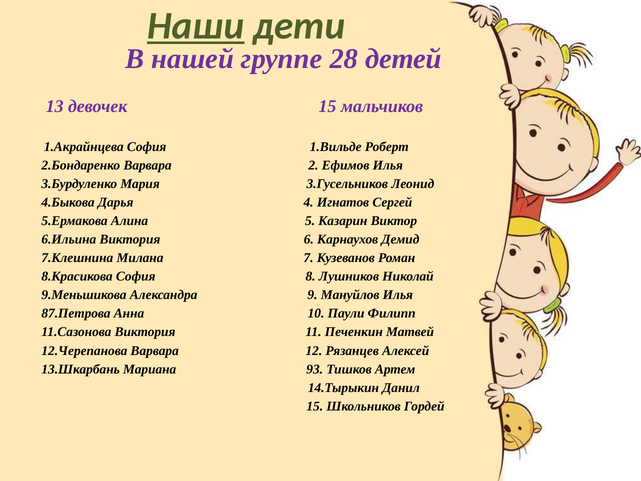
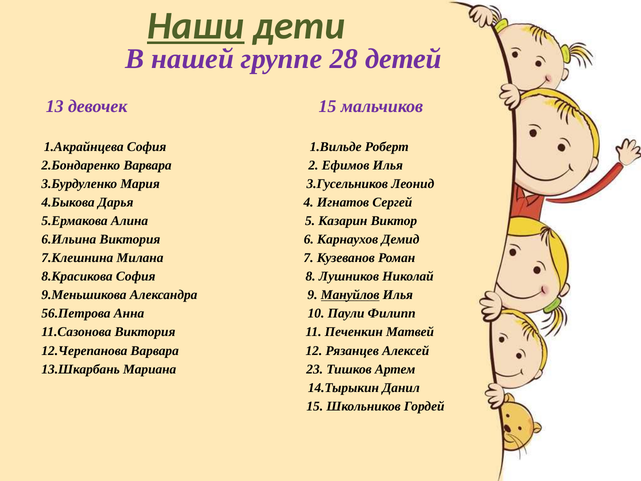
Мануйлов underline: none -> present
87.Петрова: 87.Петрова -> 56.Петрова
93: 93 -> 23
